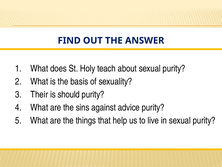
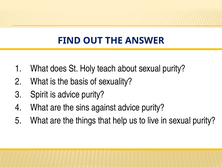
Their: Their -> Spirit
is should: should -> advice
